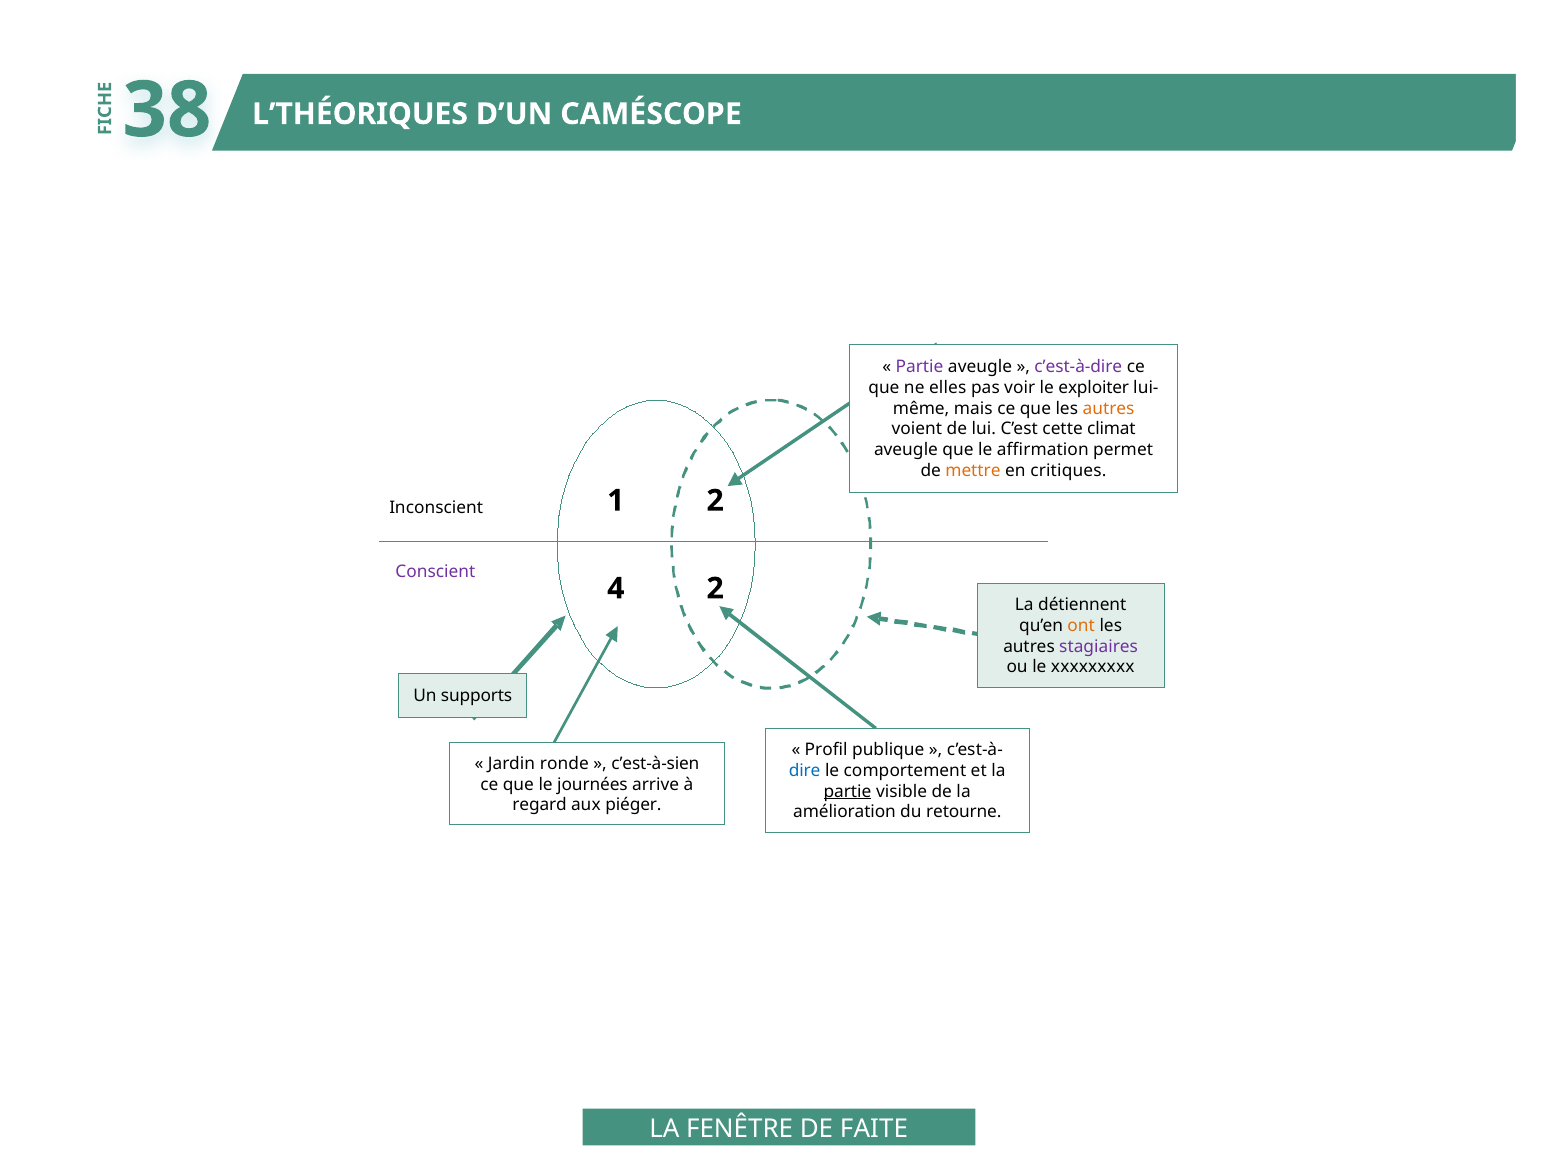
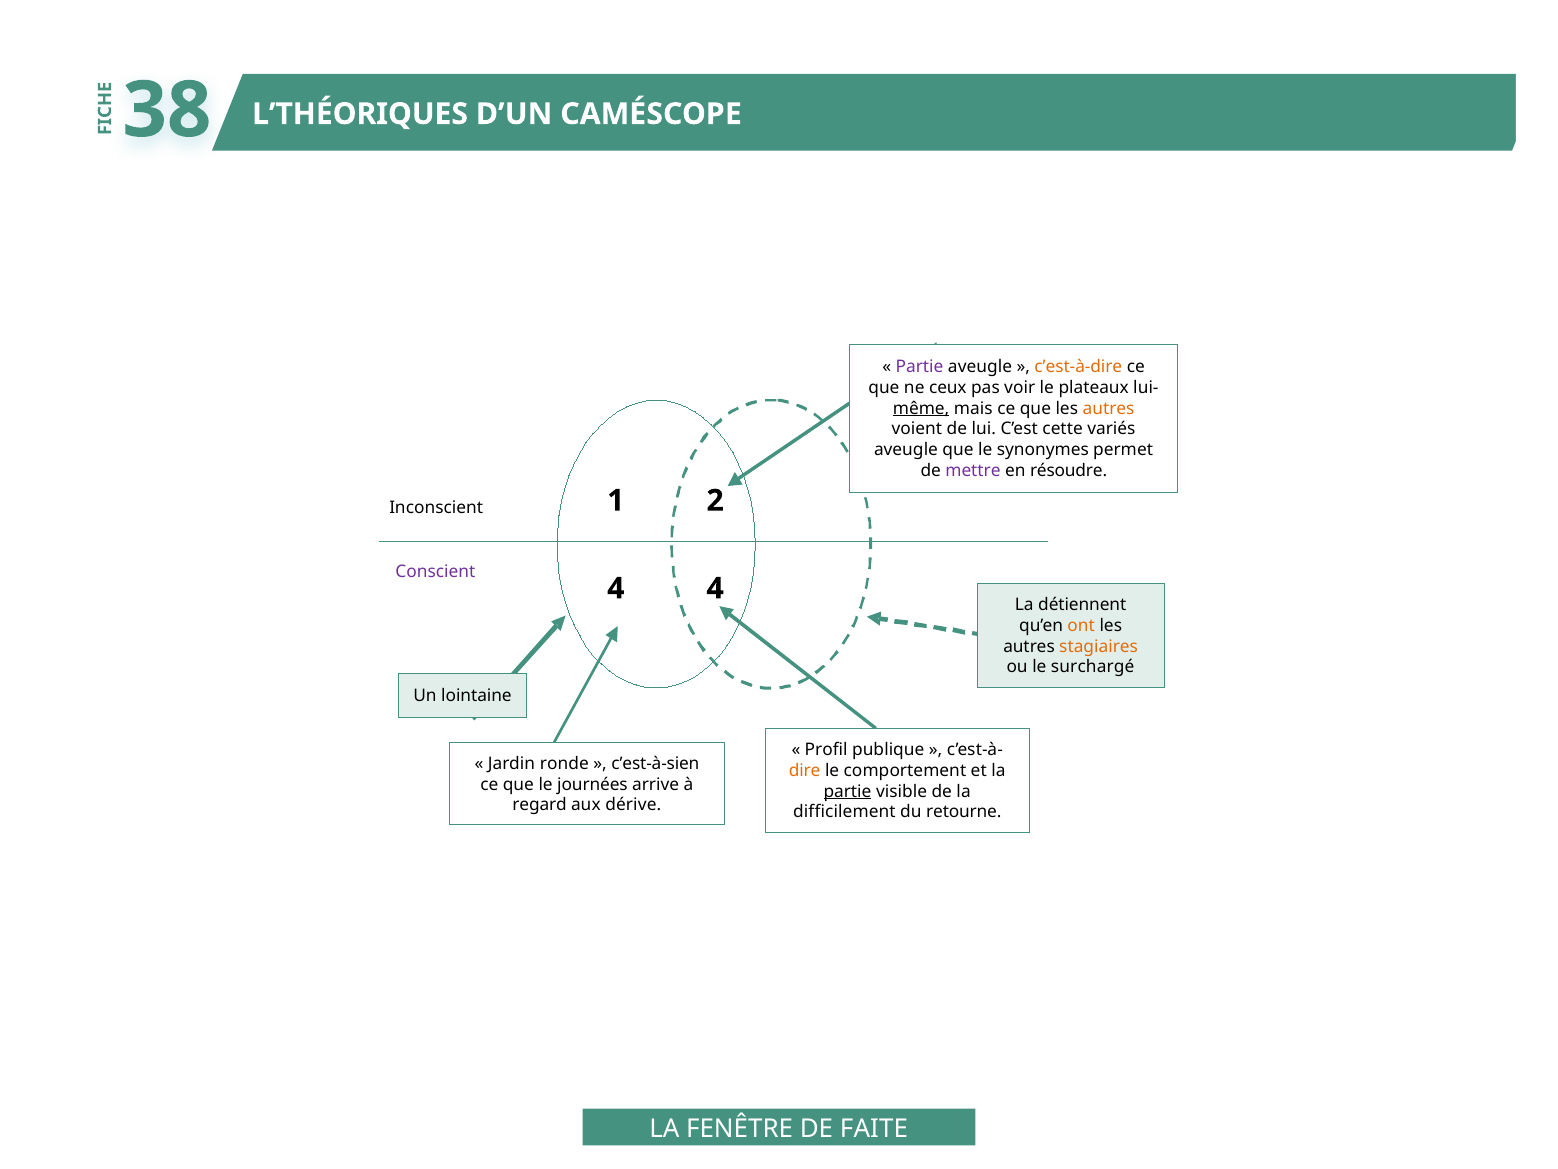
c’est-à-dire colour: purple -> orange
elles: elles -> ceux
exploiter: exploiter -> plateaux
même underline: none -> present
climat: climat -> variés
affirmation: affirmation -> synonymes
mettre colour: orange -> purple
critiques: critiques -> résoudre
4 2: 2 -> 4
stagiaires colour: purple -> orange
xxxxxxxxx: xxxxxxxxx -> surchargé
supports: supports -> lointaine
dire colour: blue -> orange
piéger: piéger -> dérive
amélioration: amélioration -> difficilement
